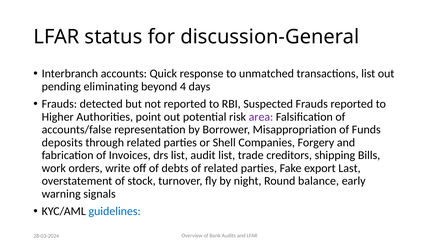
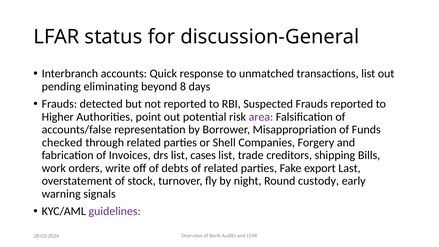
4: 4 -> 8
deposits: deposits -> checked
audit: audit -> cases
balance: balance -> custody
guidelines colour: blue -> purple
